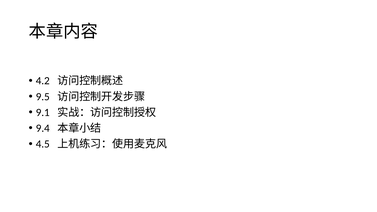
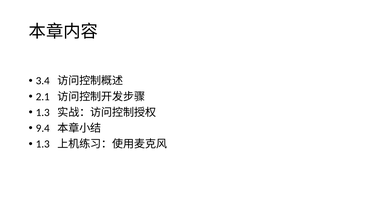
4.2: 4.2 -> 3.4
9.5: 9.5 -> 2.1
9.1 at (43, 112): 9.1 -> 1.3
4.5 at (43, 144): 4.5 -> 1.3
